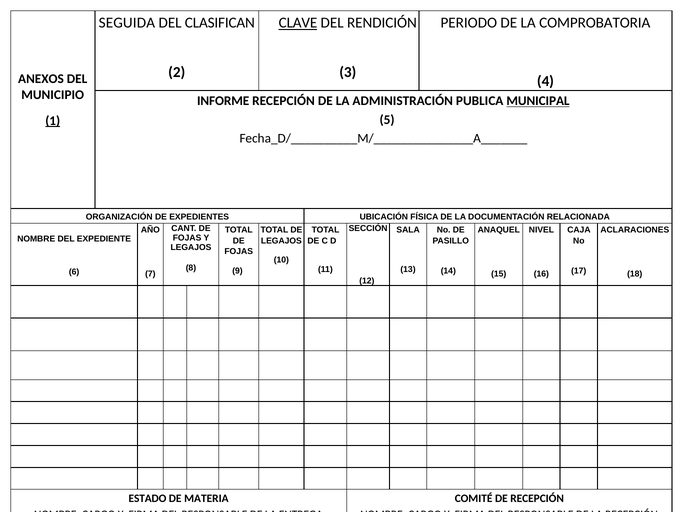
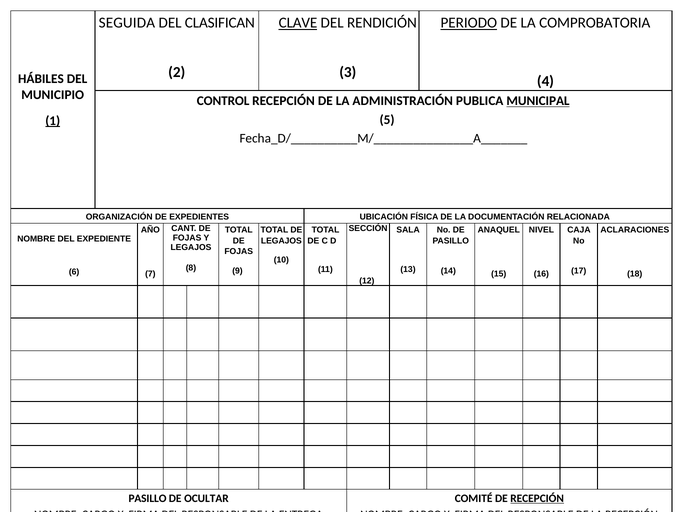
PERIODO underline: none -> present
ANEXOS: ANEXOS -> HÁBILES
INFORME: INFORME -> CONTROL
ESTADO at (147, 499): ESTADO -> PASILLO
MATERIA: MATERIA -> OCULTAR
RECEPCIÓN at (537, 499) underline: none -> present
